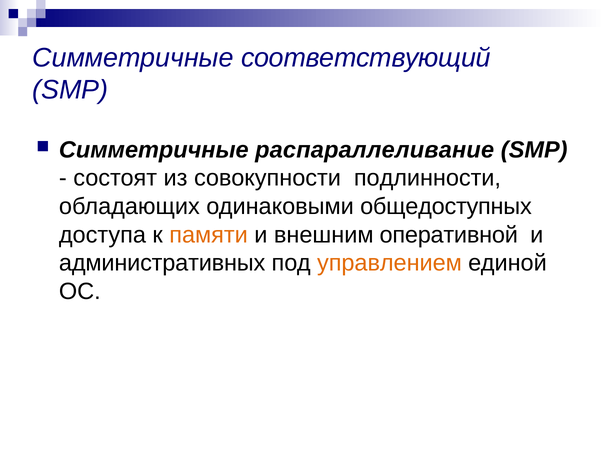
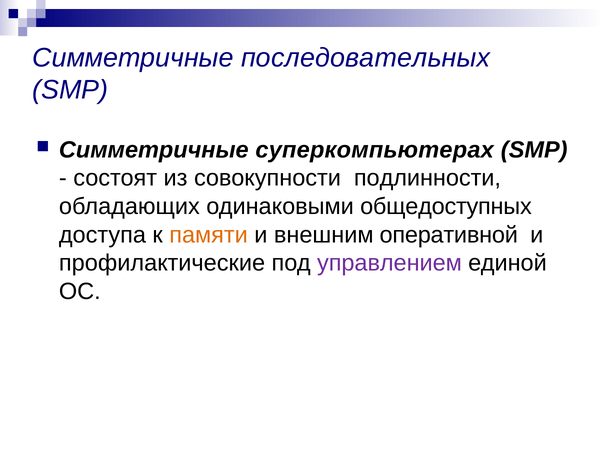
соответствующий: соответствующий -> последовательных
распараллеливание: распараллеливание -> суперкомпьютерах
административных: административных -> профилактические
управлением colour: orange -> purple
